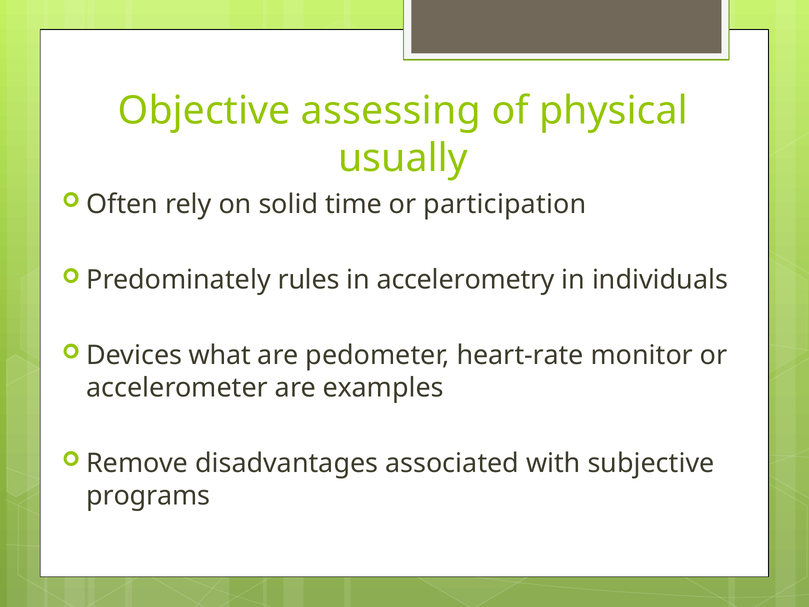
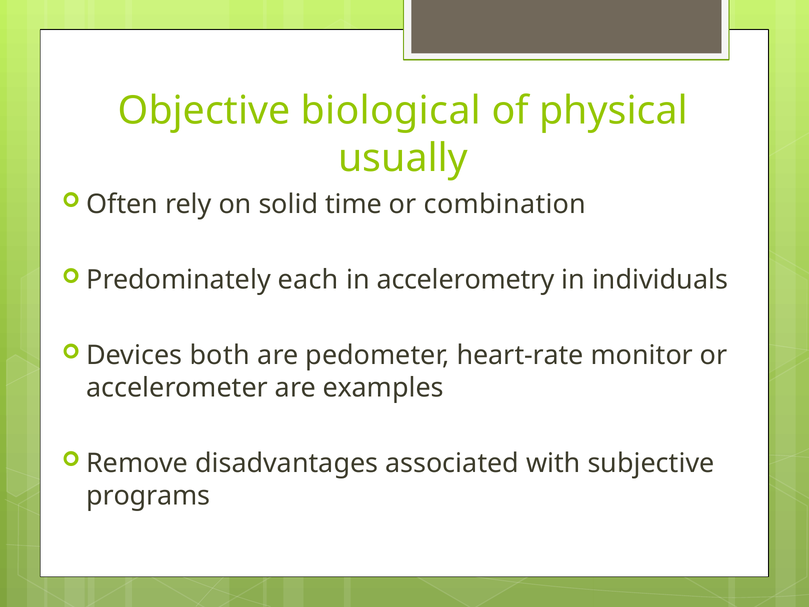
assessing: assessing -> biological
participation: participation -> combination
rules: rules -> each
what: what -> both
